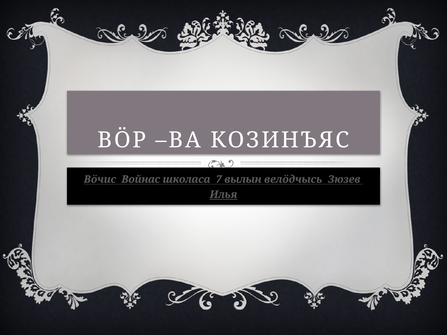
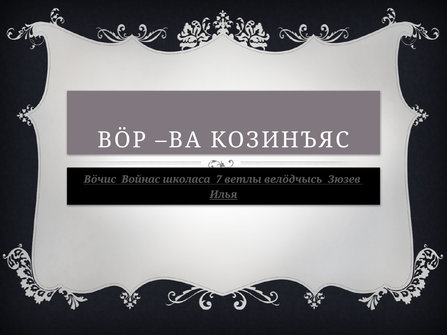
вылын: вылын -> ветлы
